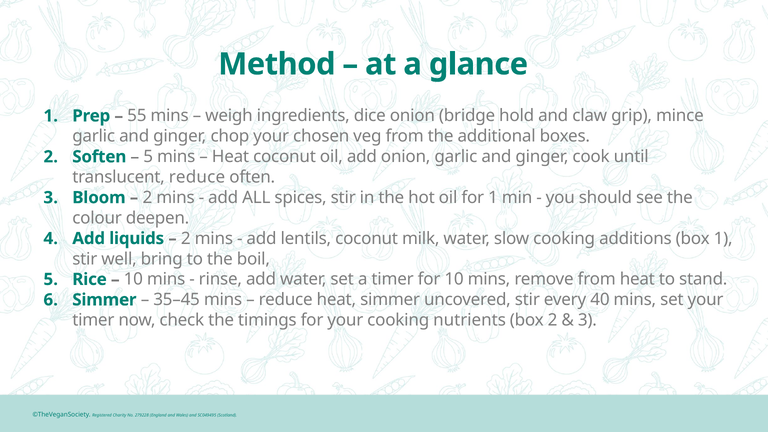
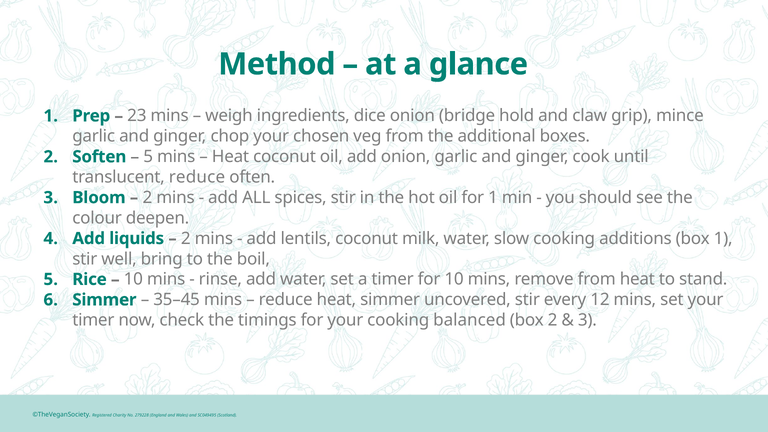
55: 55 -> 23
40: 40 -> 12
nutrients: nutrients -> balanced
